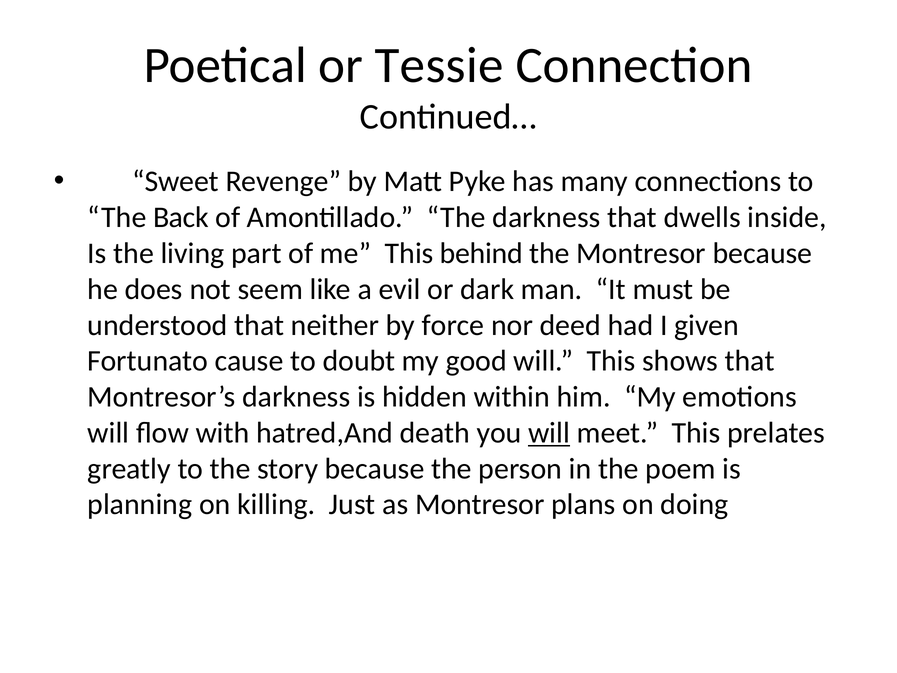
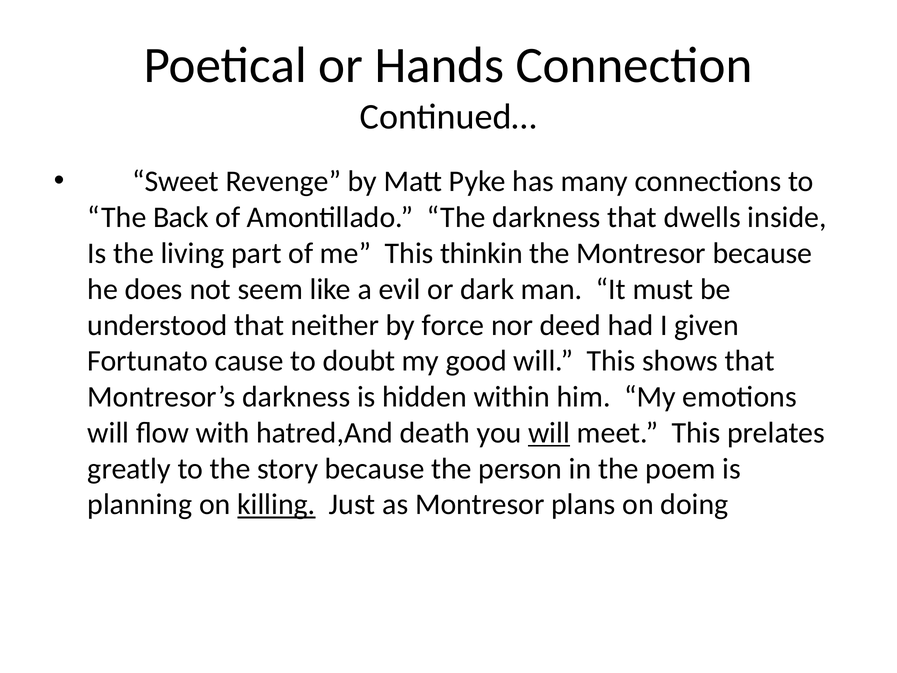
Tessie: Tessie -> Hands
behind: behind -> thinkin
killing underline: none -> present
